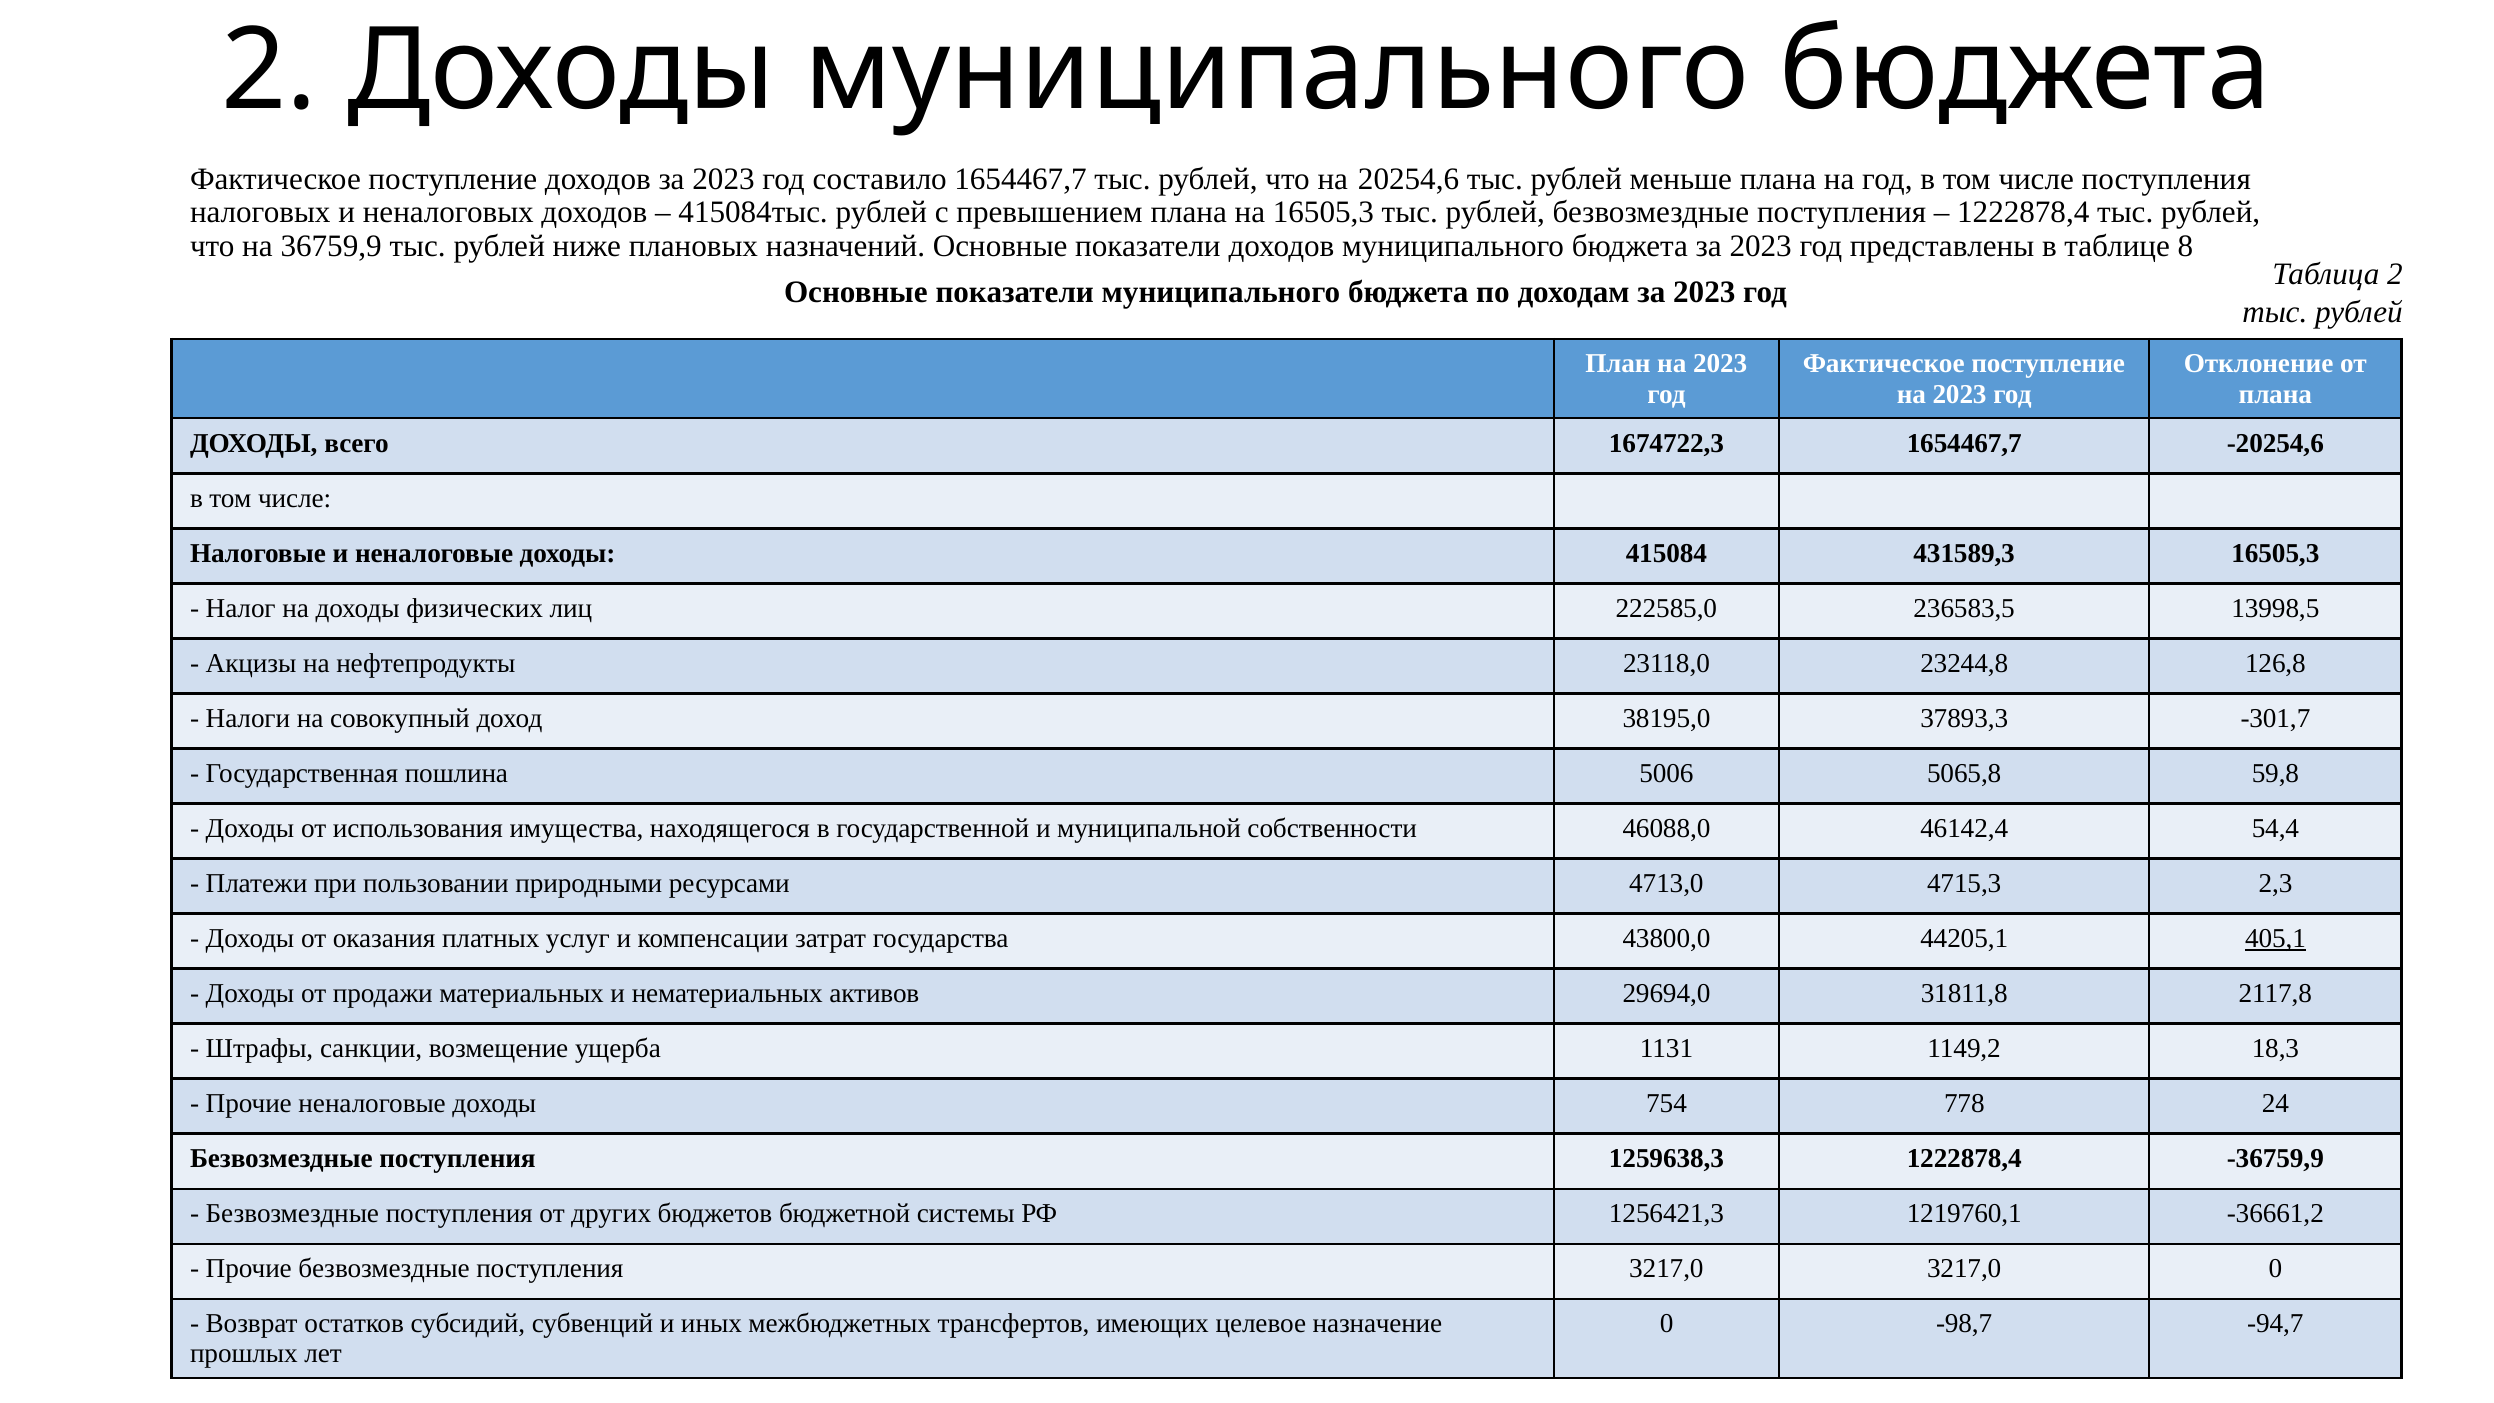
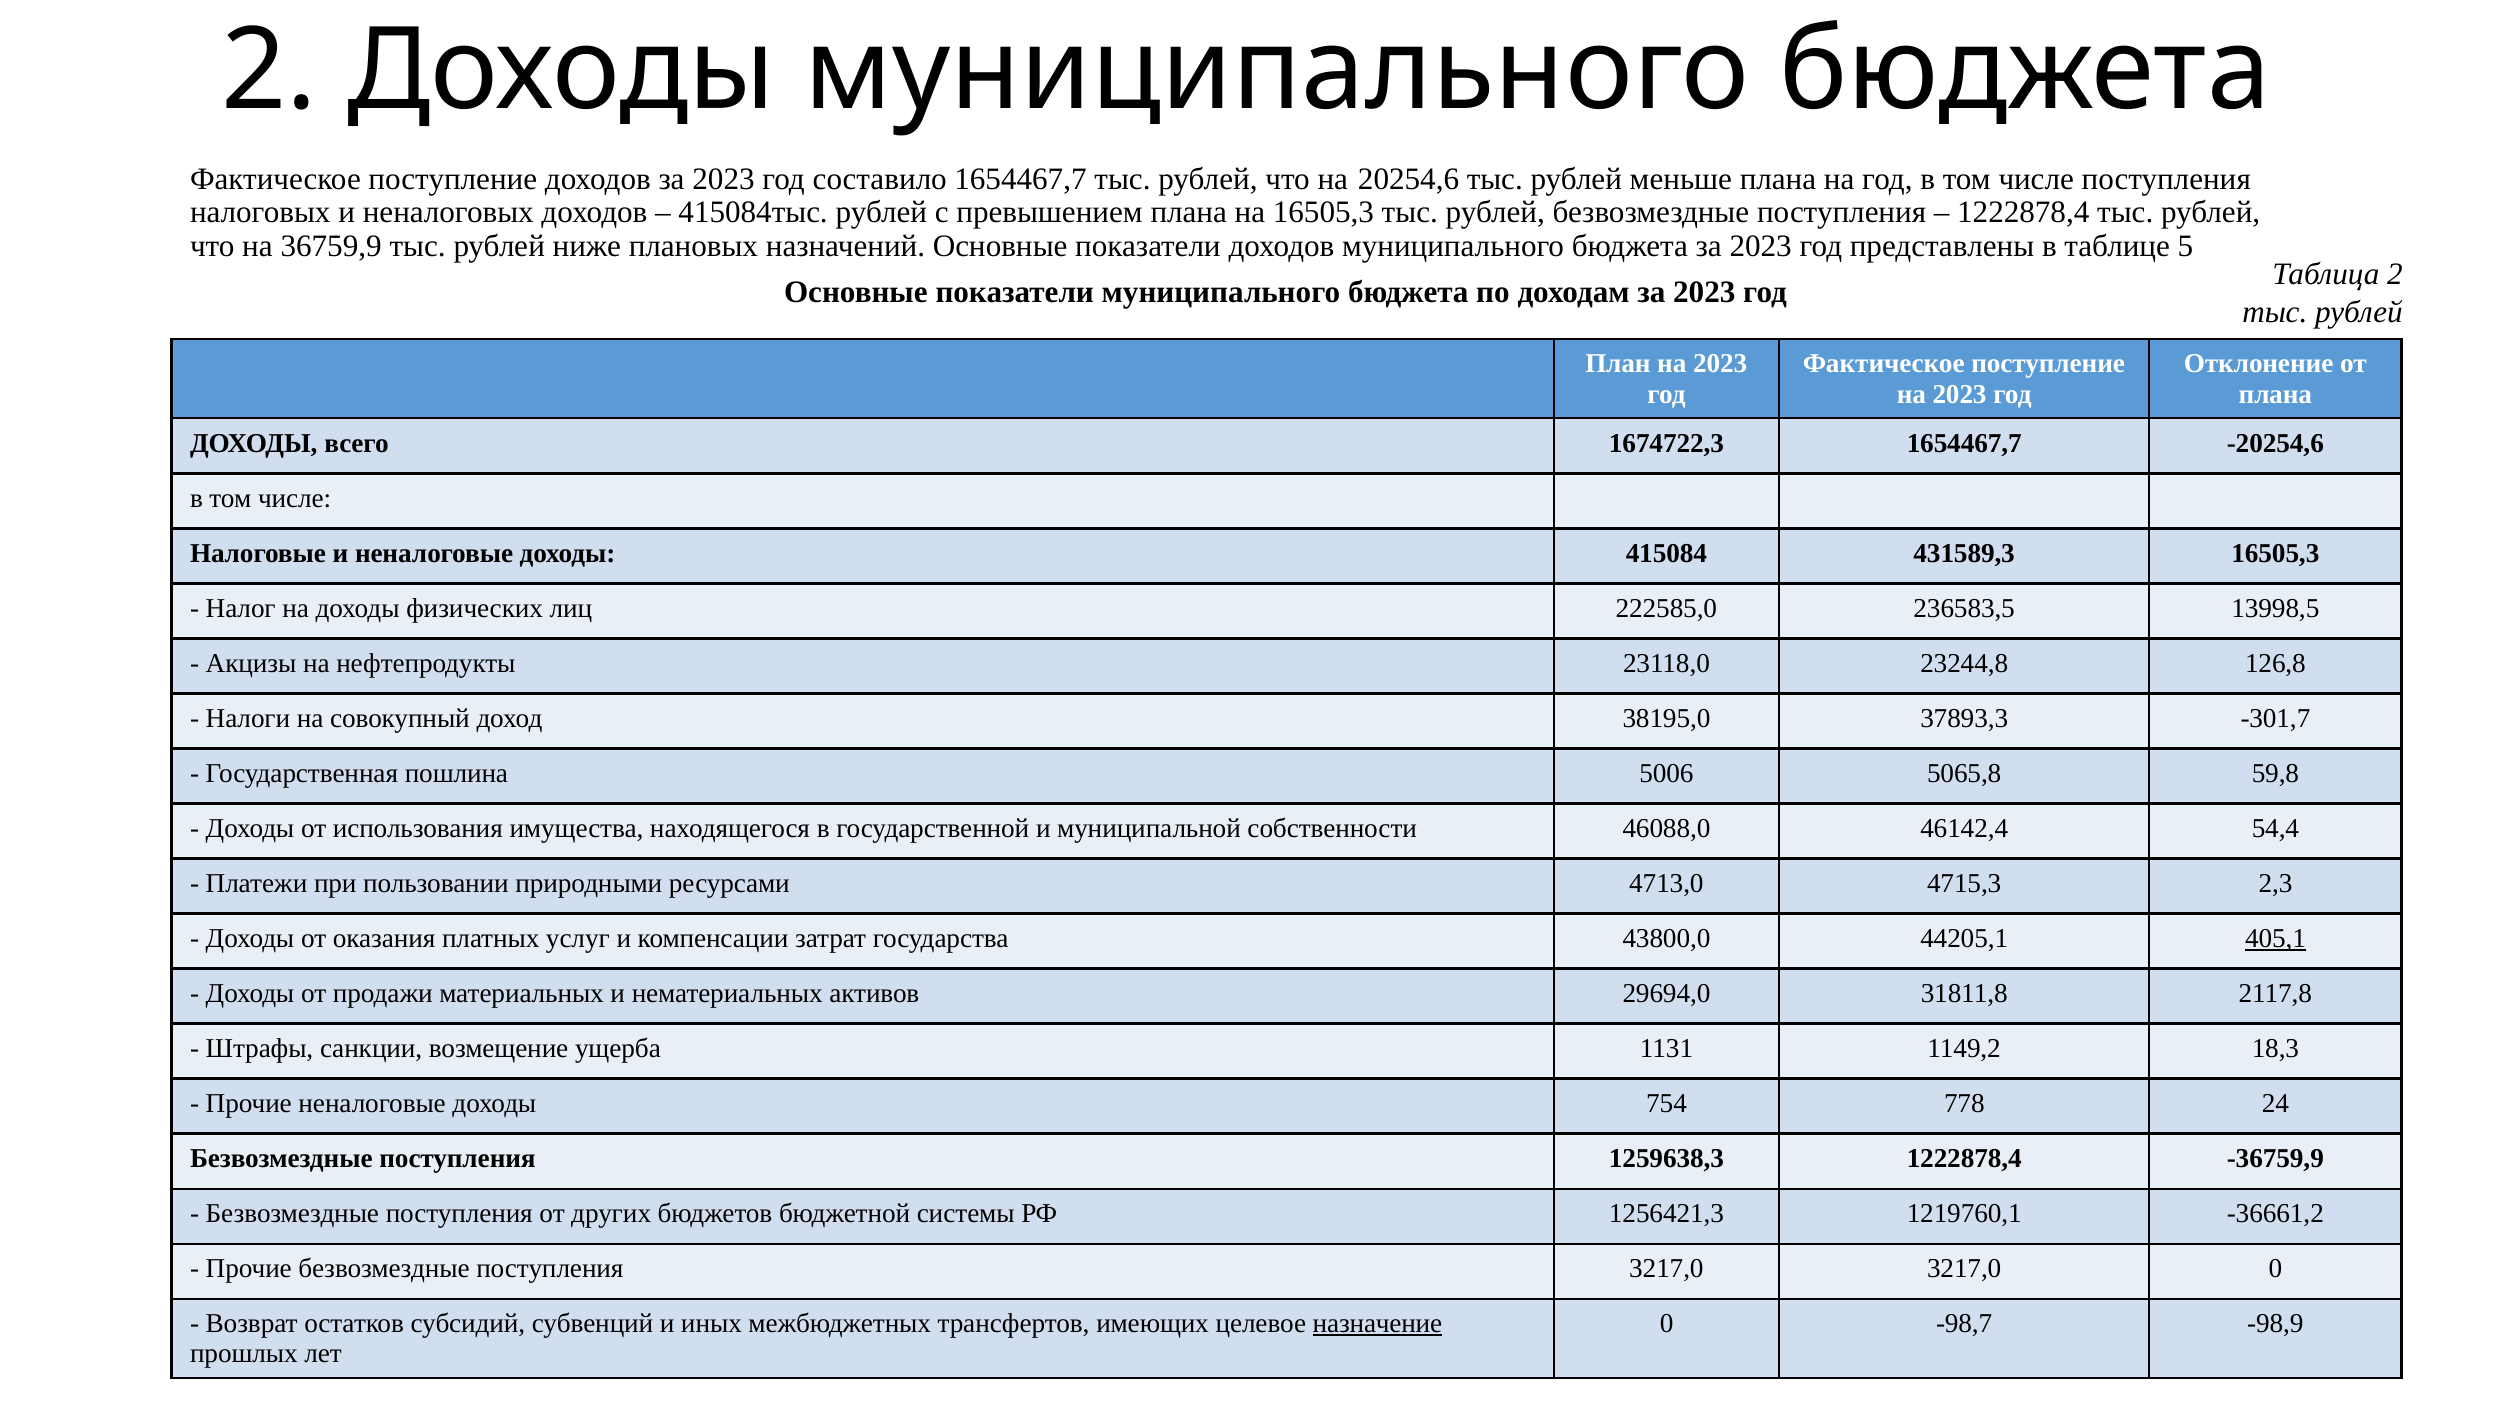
8: 8 -> 5
назначение underline: none -> present
-94,7: -94,7 -> -98,9
